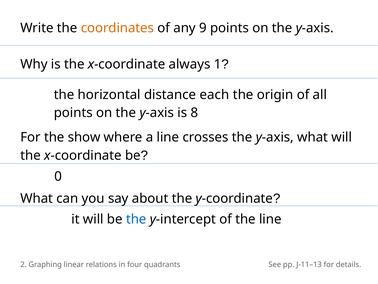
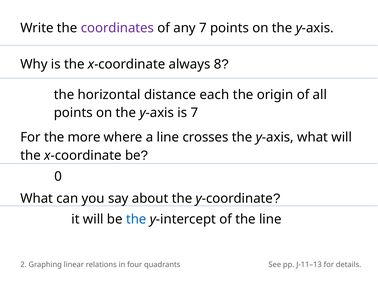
coordinates colour: orange -> purple
any 9: 9 -> 7
1: 1 -> 8
is 8: 8 -> 7
show: show -> more
